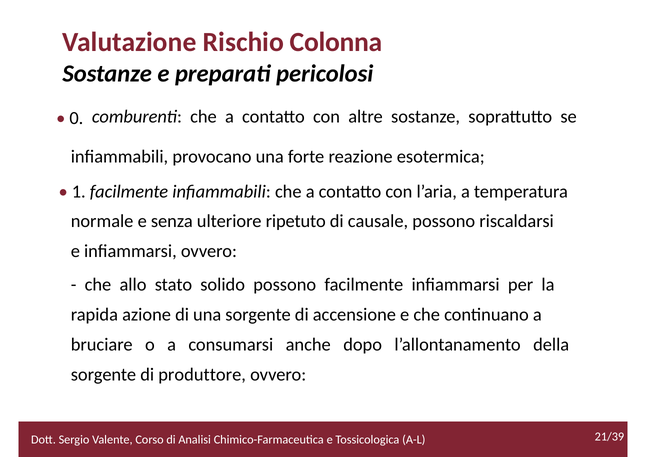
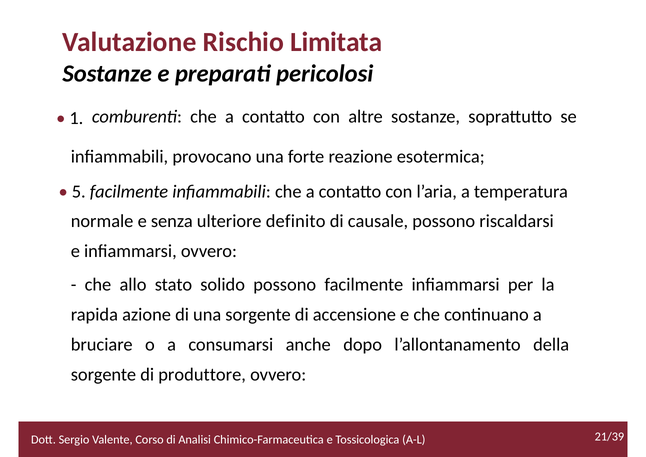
Colonna: Colonna -> Limitata
0: 0 -> 1
1: 1 -> 5
ripetuto: ripetuto -> definito
